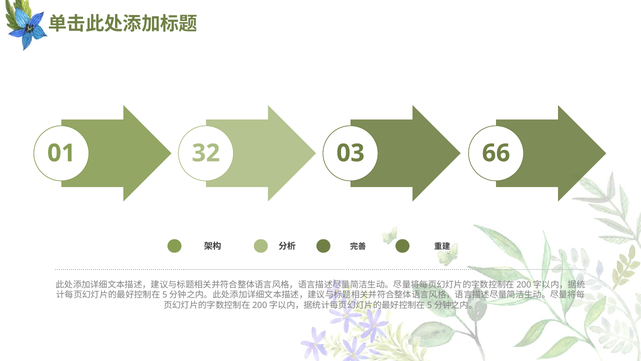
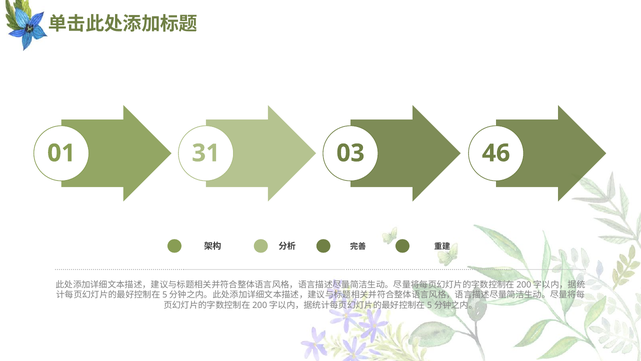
32: 32 -> 31
66: 66 -> 46
